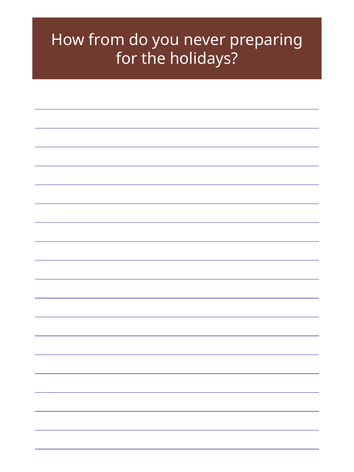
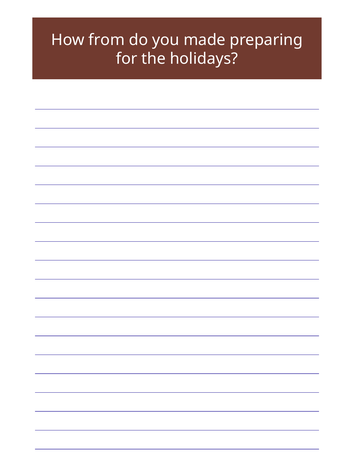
never: never -> made
